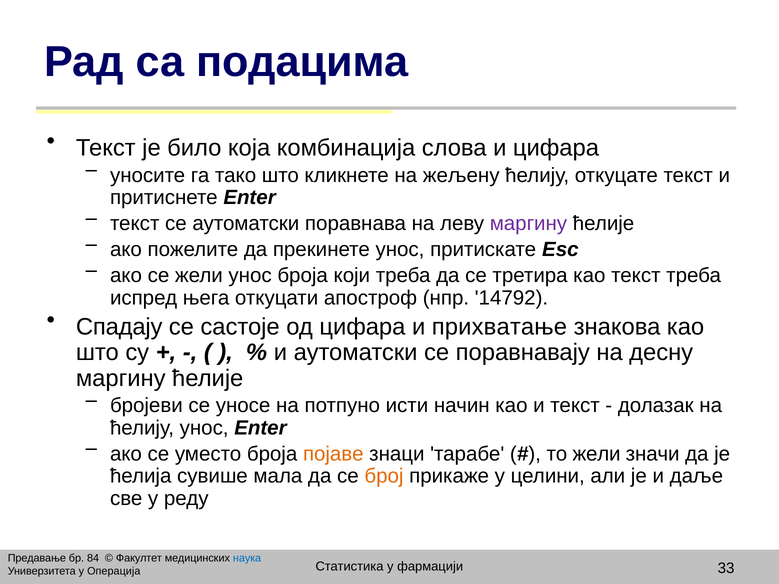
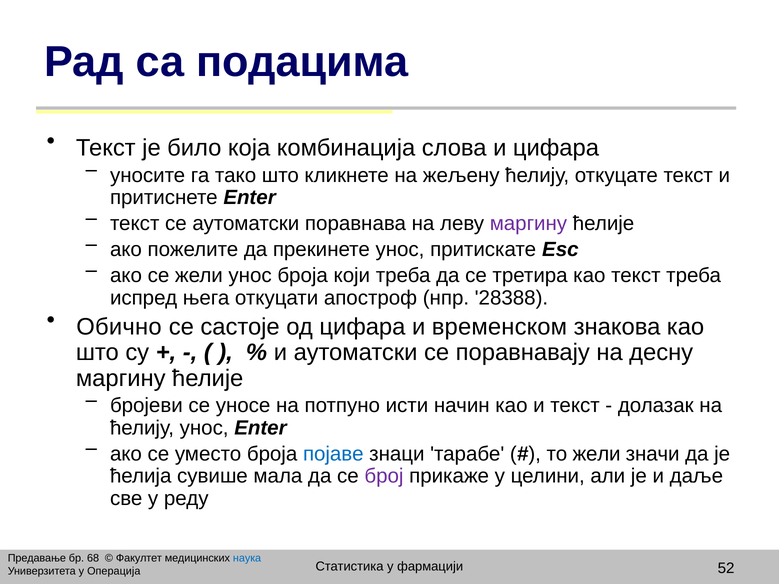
14792: 14792 -> 28388
Спадају: Спадају -> Обично
прихватање: прихватање -> временском
појаве colour: orange -> blue
број colour: orange -> purple
84: 84 -> 68
33: 33 -> 52
